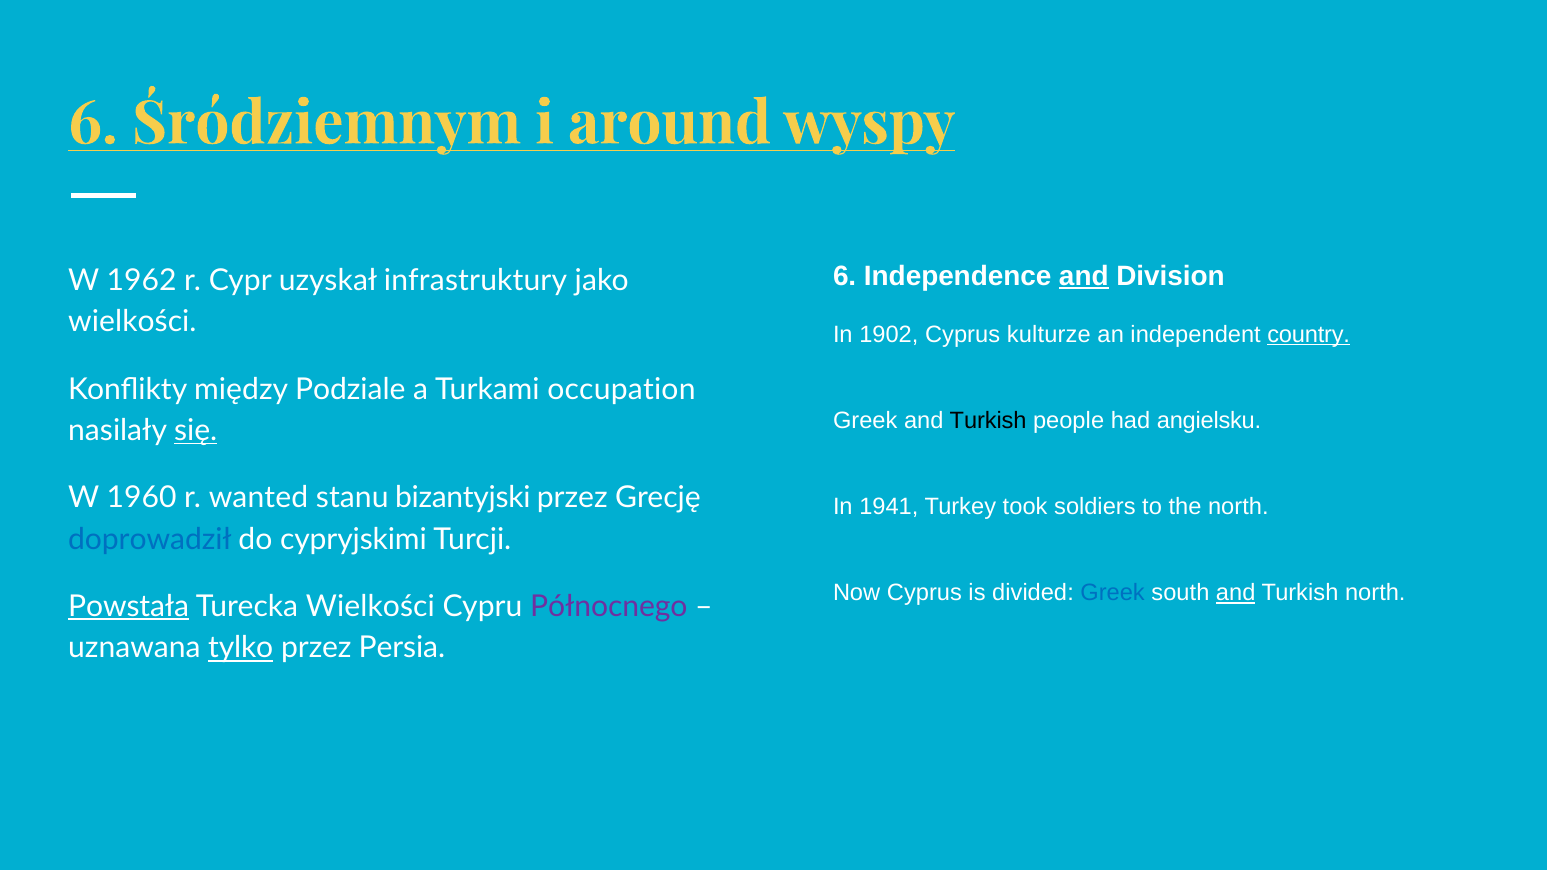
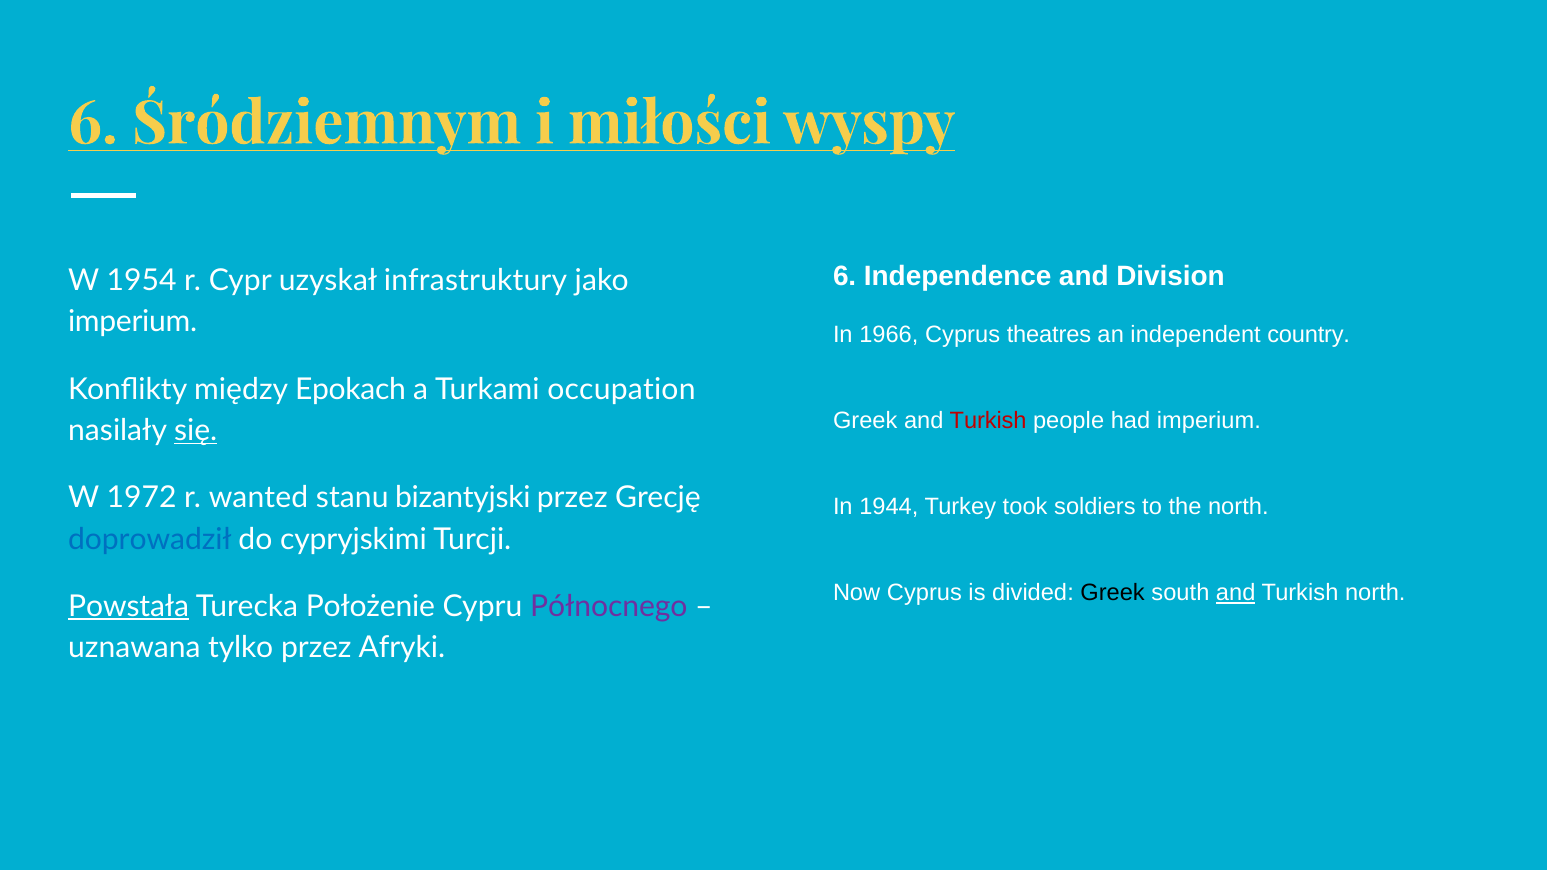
around: around -> miłości
and at (1084, 276) underline: present -> none
1962: 1962 -> 1954
wielkości at (132, 322): wielkości -> imperium
1902: 1902 -> 1966
kulturze: kulturze -> theatres
country underline: present -> none
Podziale: Podziale -> Epokach
Turkish at (988, 421) colour: black -> red
had angielsku: angielsku -> imperium
1960: 1960 -> 1972
1941: 1941 -> 1944
Greek at (1113, 593) colour: blue -> black
Turecka Wielkości: Wielkości -> Położenie
tylko underline: present -> none
Persia: Persia -> Afryki
